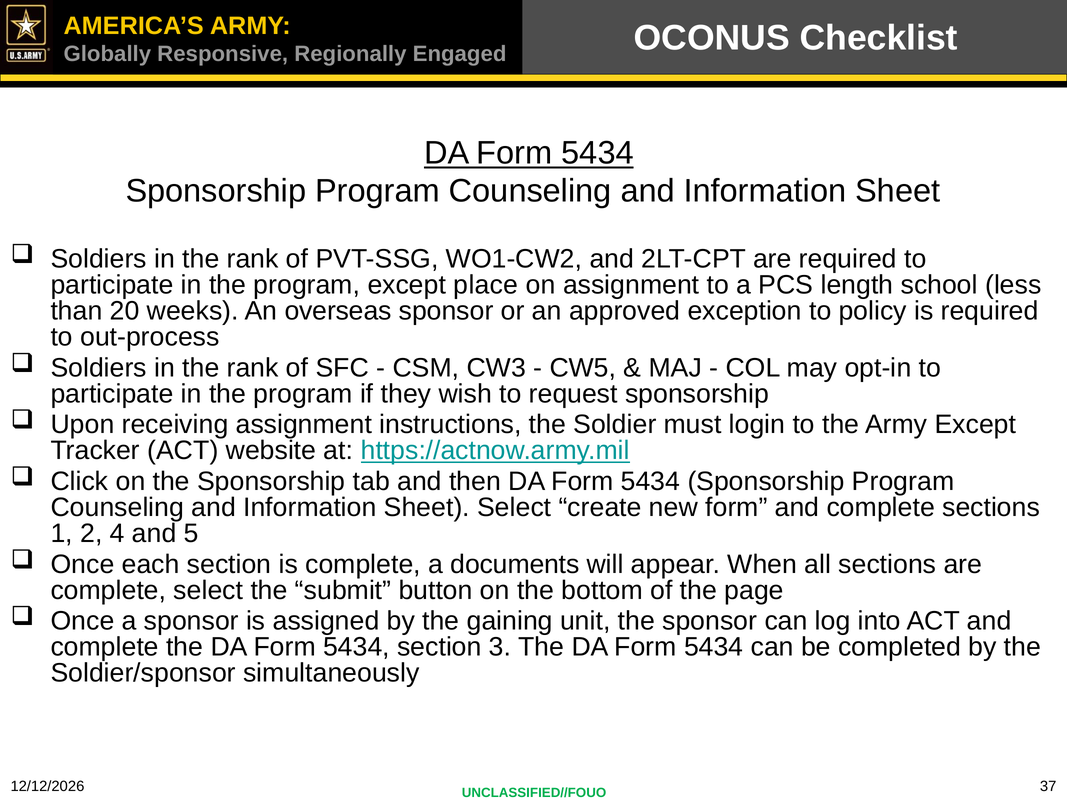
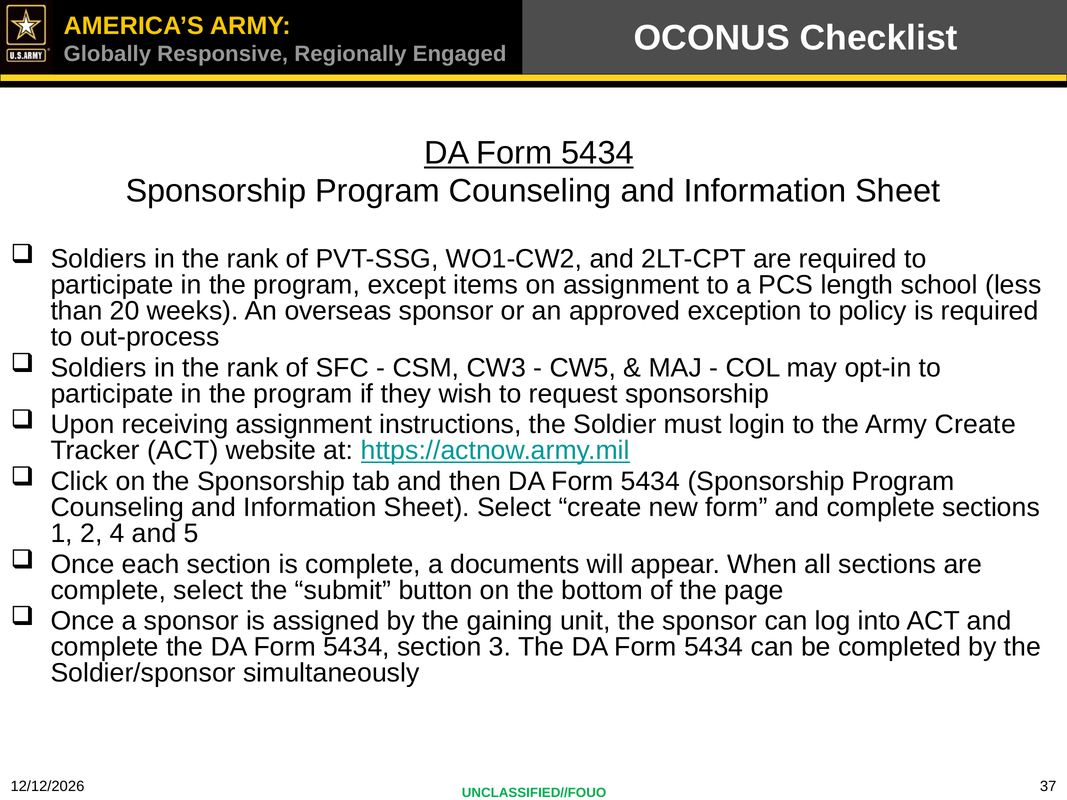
place: place -> items
Army Except: Except -> Create
